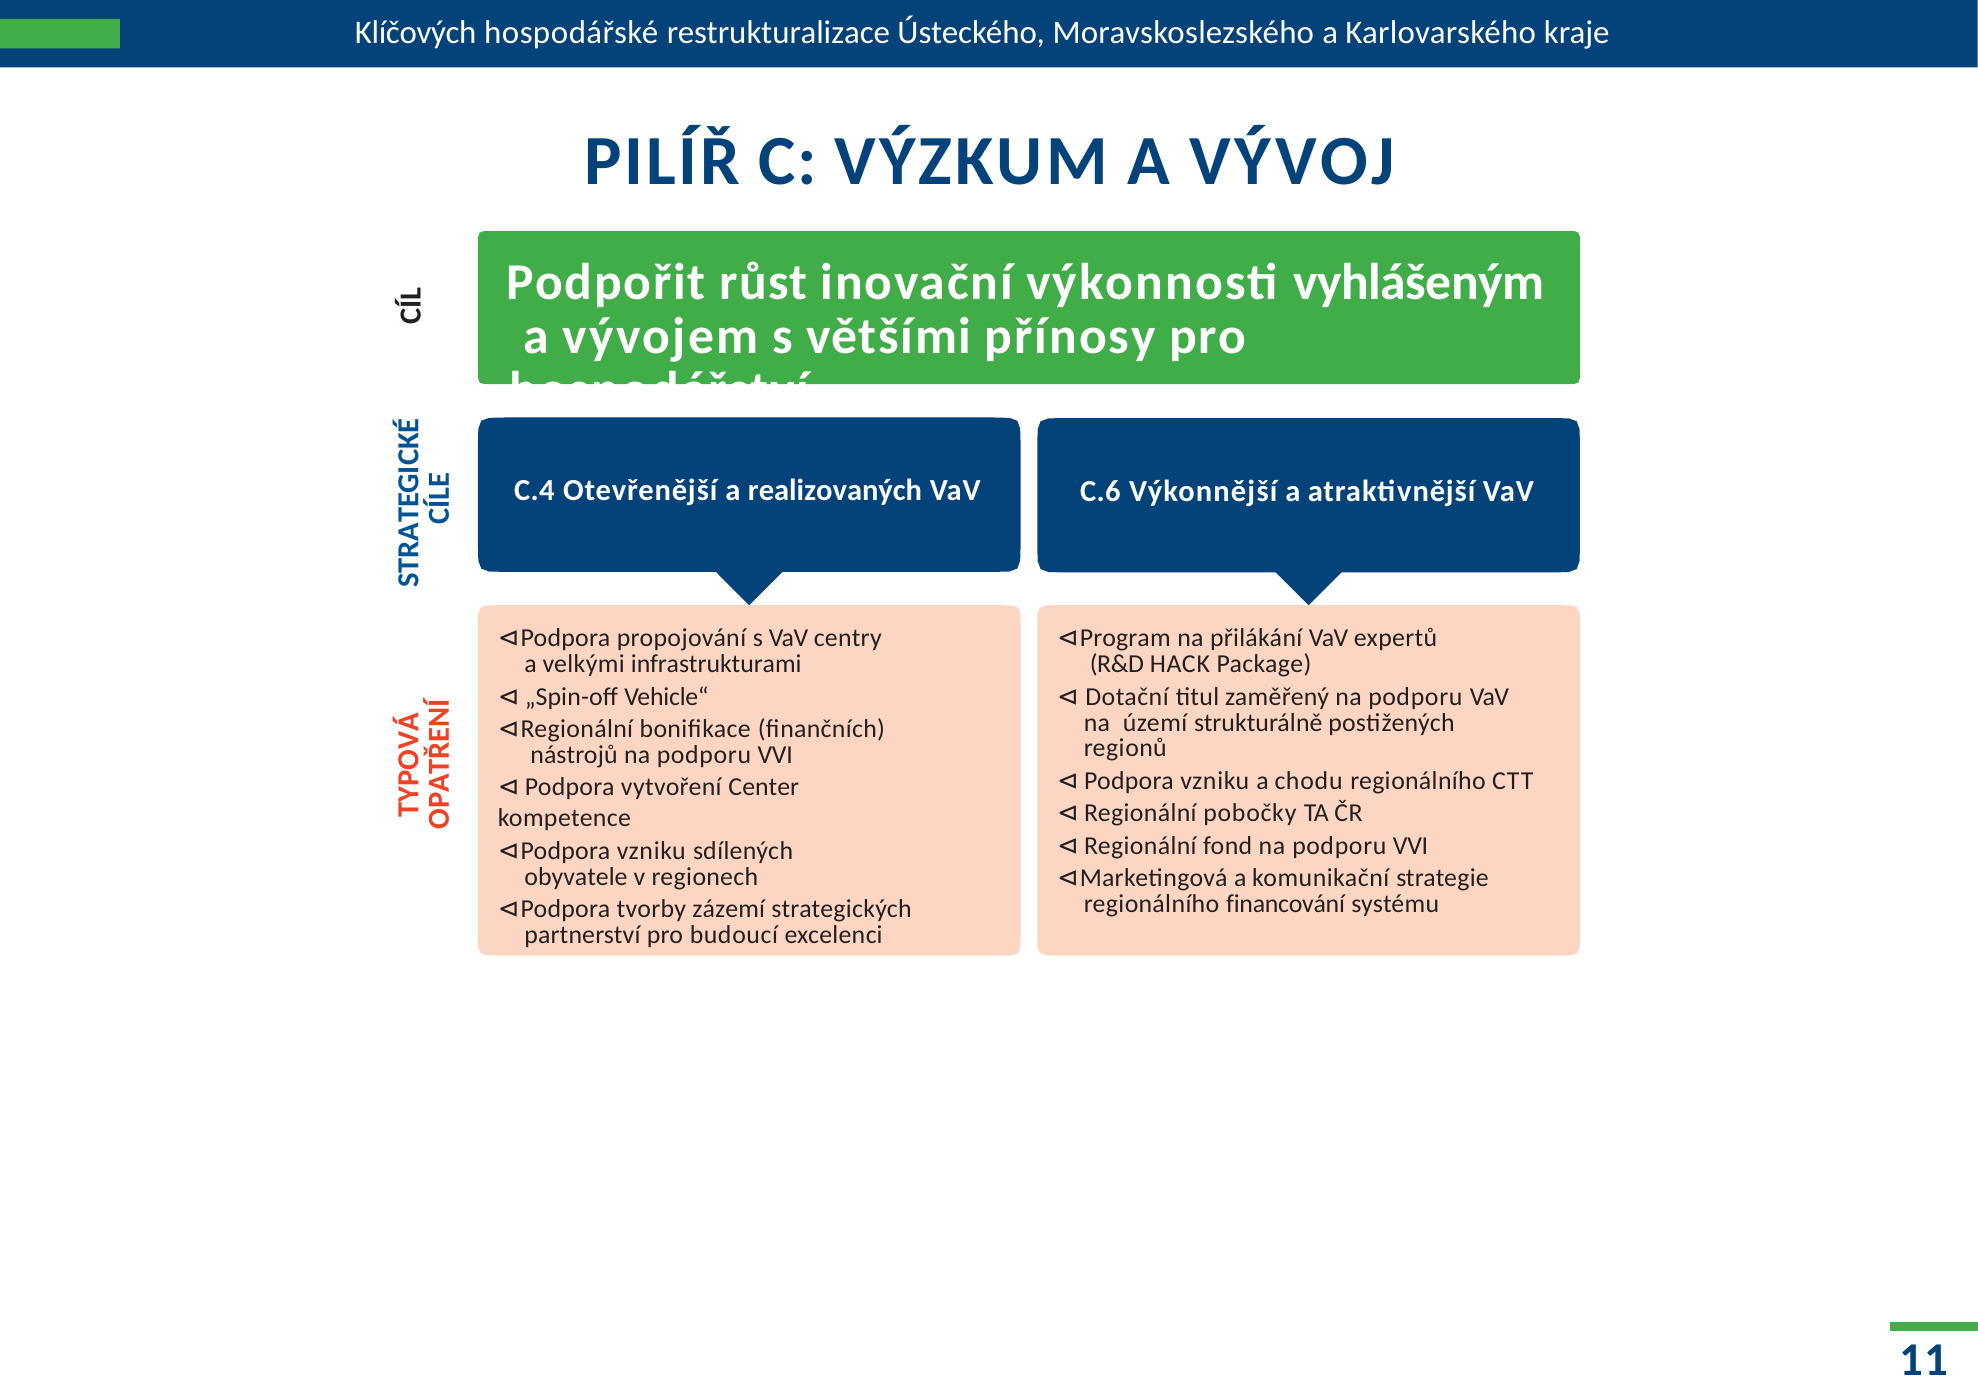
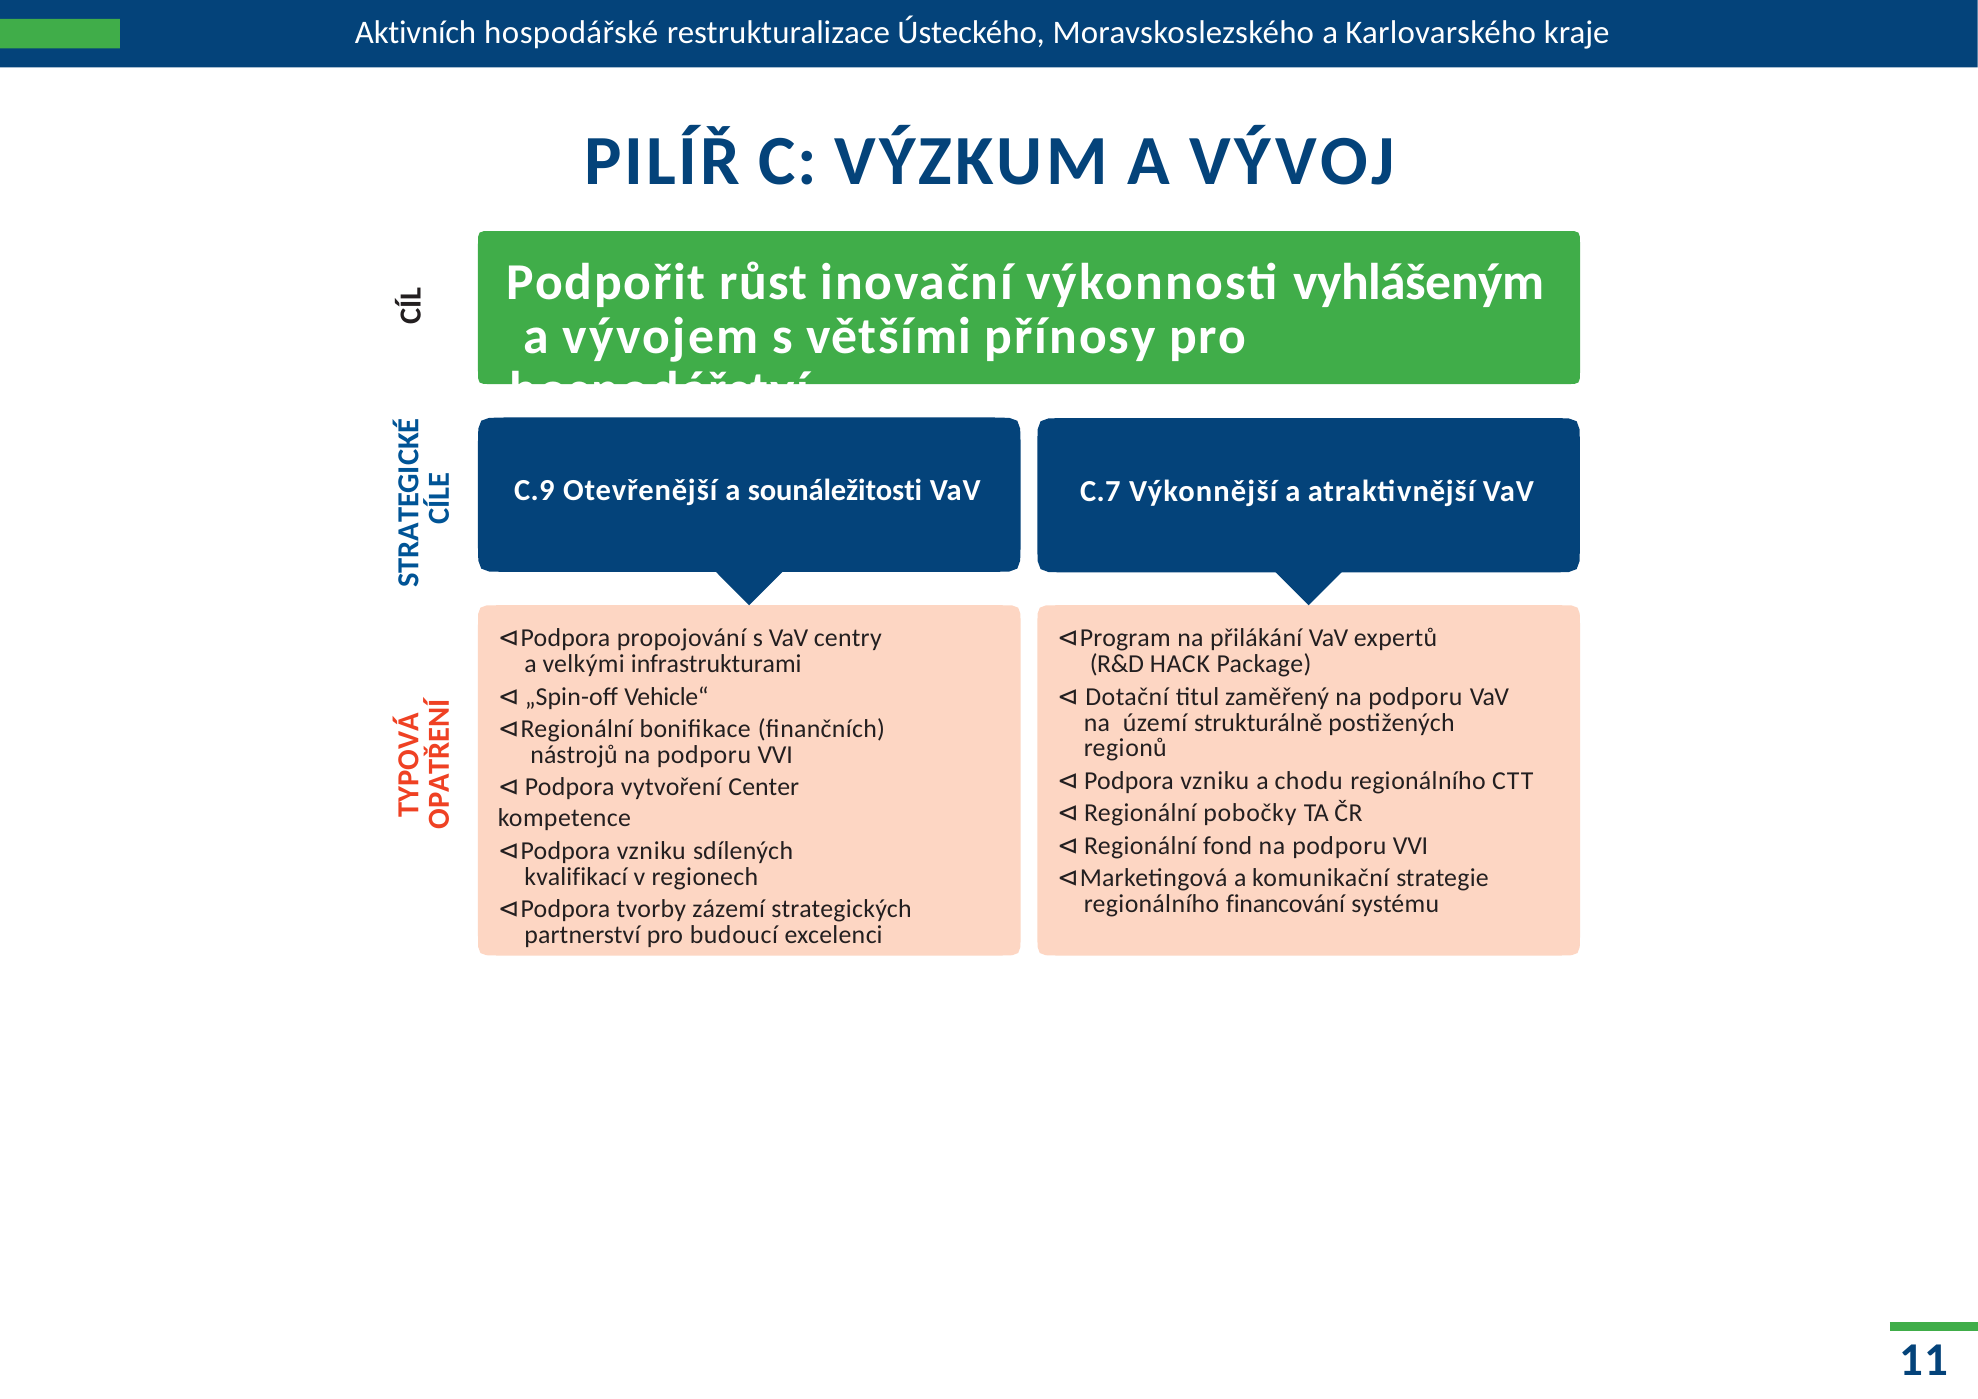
Klíčových: Klíčových -> Aktivních
C.4: C.4 -> C.9
realizovaných: realizovaných -> sounáležitosti
C.6: C.6 -> C.7
obyvatele: obyvatele -> kvalifikací
